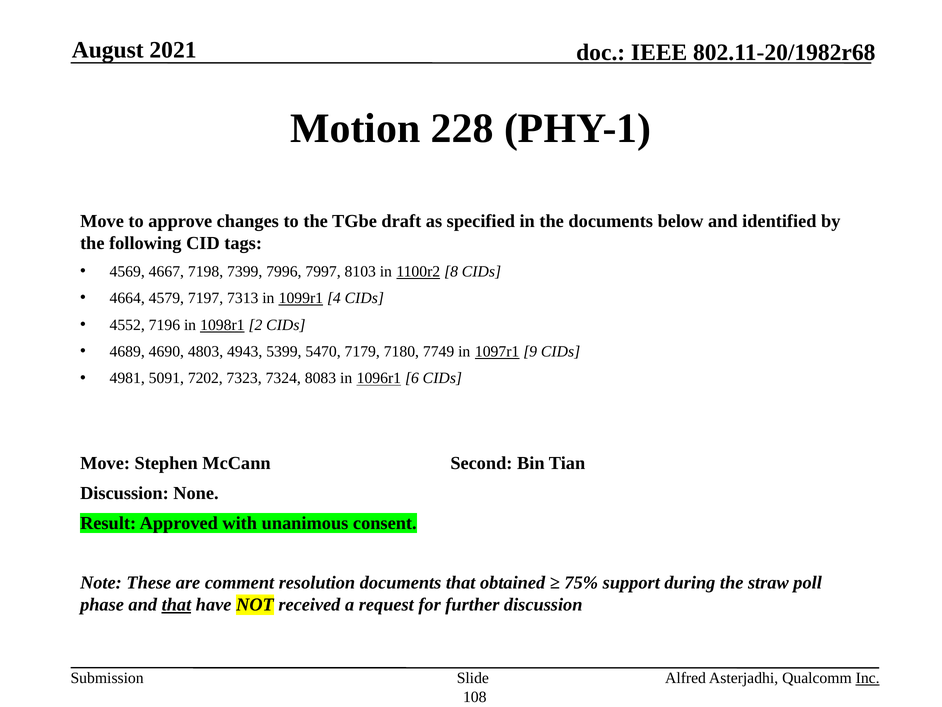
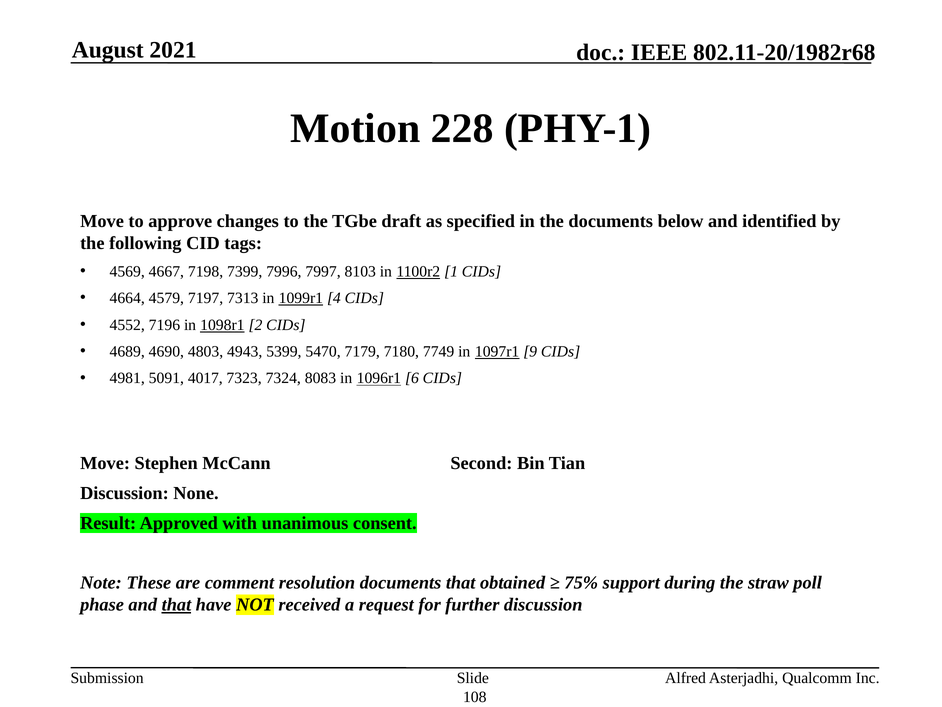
8: 8 -> 1
7202: 7202 -> 4017
Inc underline: present -> none
